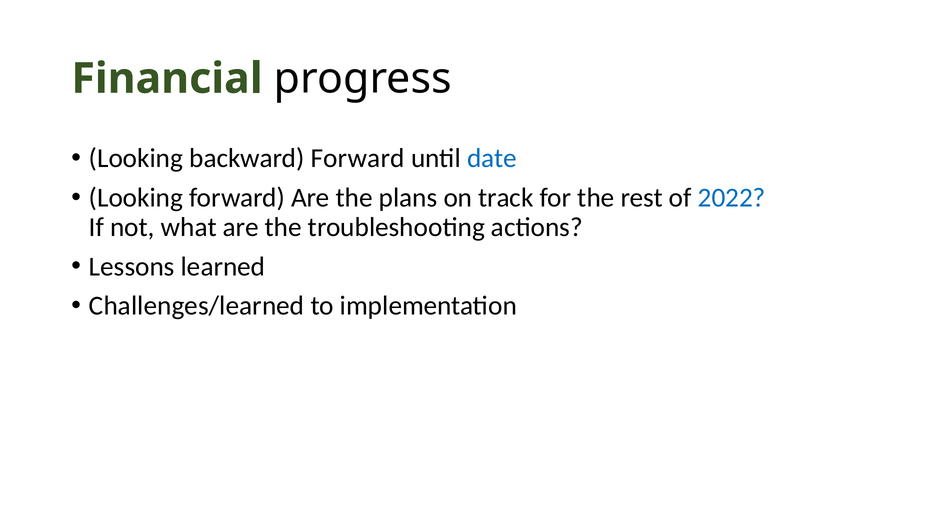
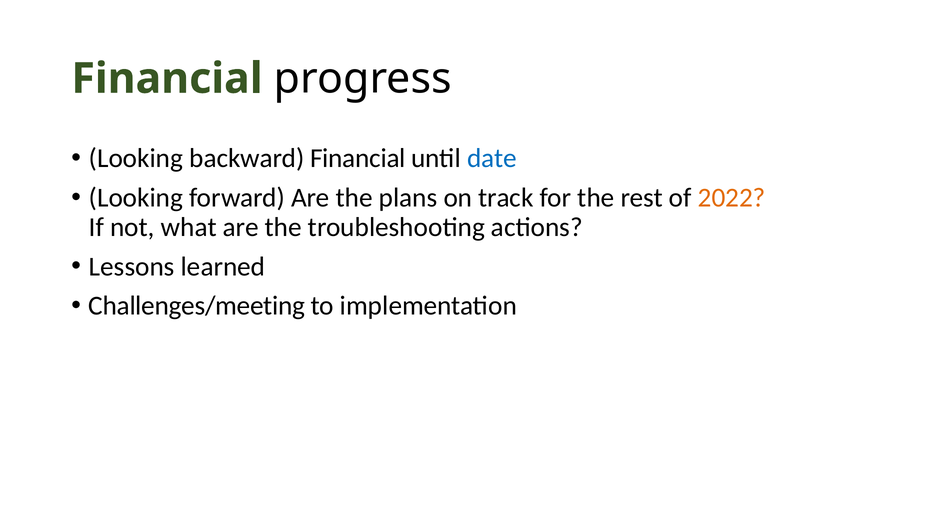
backward Forward: Forward -> Financial
2022 colour: blue -> orange
Challenges/learned: Challenges/learned -> Challenges/meeting
